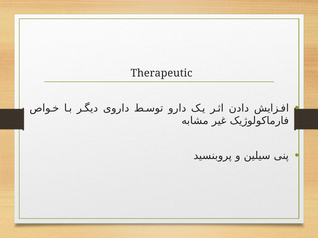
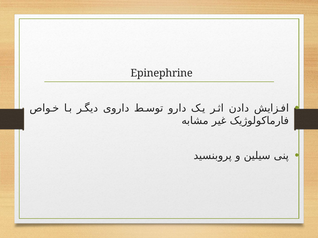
Therapeutic: Therapeutic -> Epinephrine
